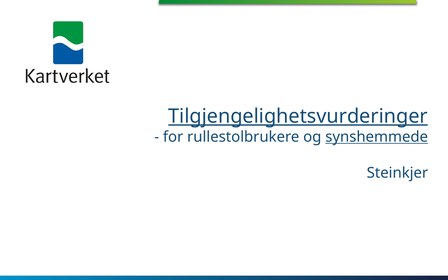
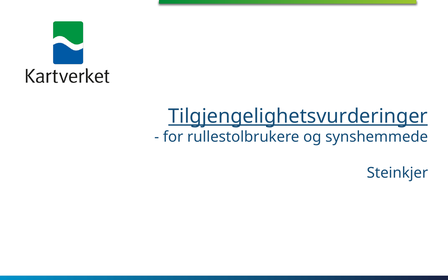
synshemmede underline: present -> none
